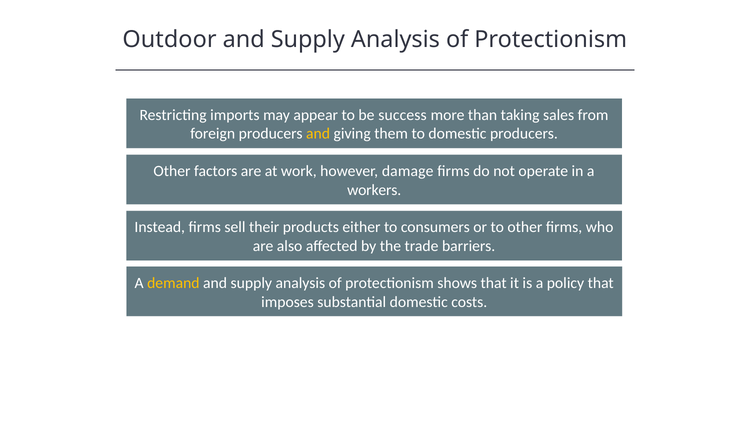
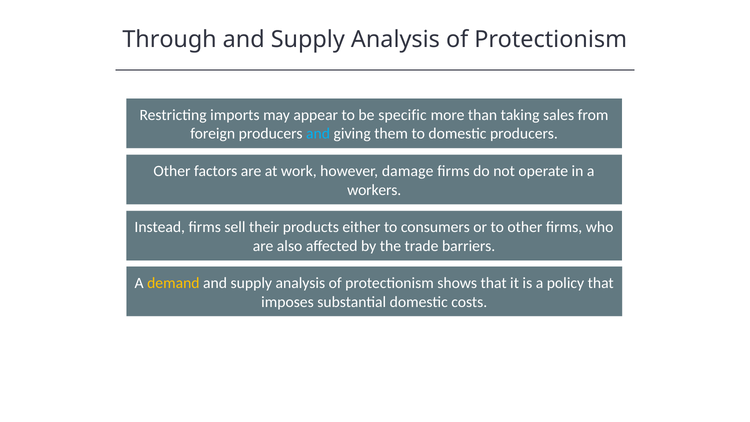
Outdoor: Outdoor -> Through
success: success -> specific
and at (318, 134) colour: yellow -> light blue
